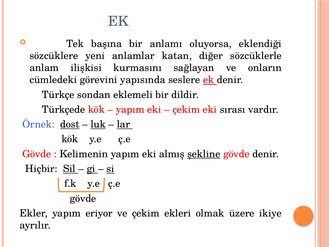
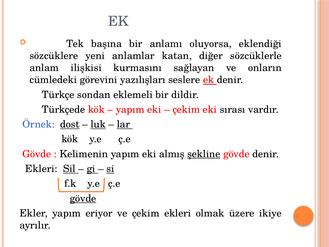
yapısında: yapısında -> yazılışları
Hiçbir at (41, 169): Hiçbir -> Ekleri
gövde at (83, 198) underline: none -> present
